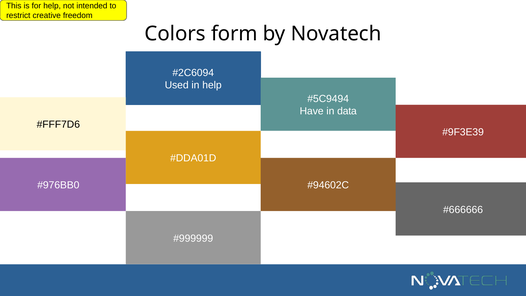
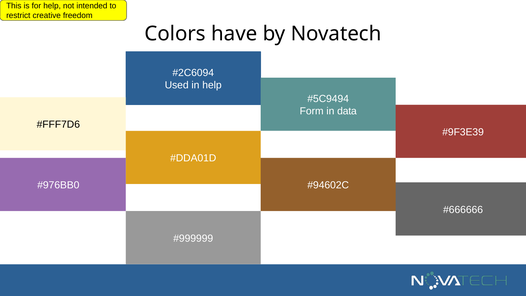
form: form -> have
Have: Have -> Form
